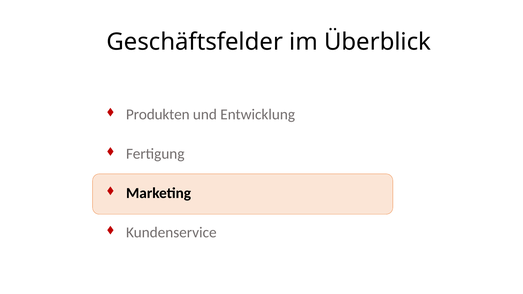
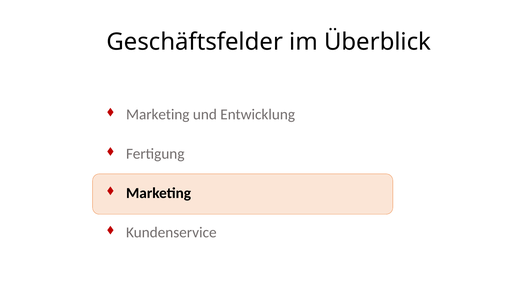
Produkten at (158, 114): Produkten -> Marketing
